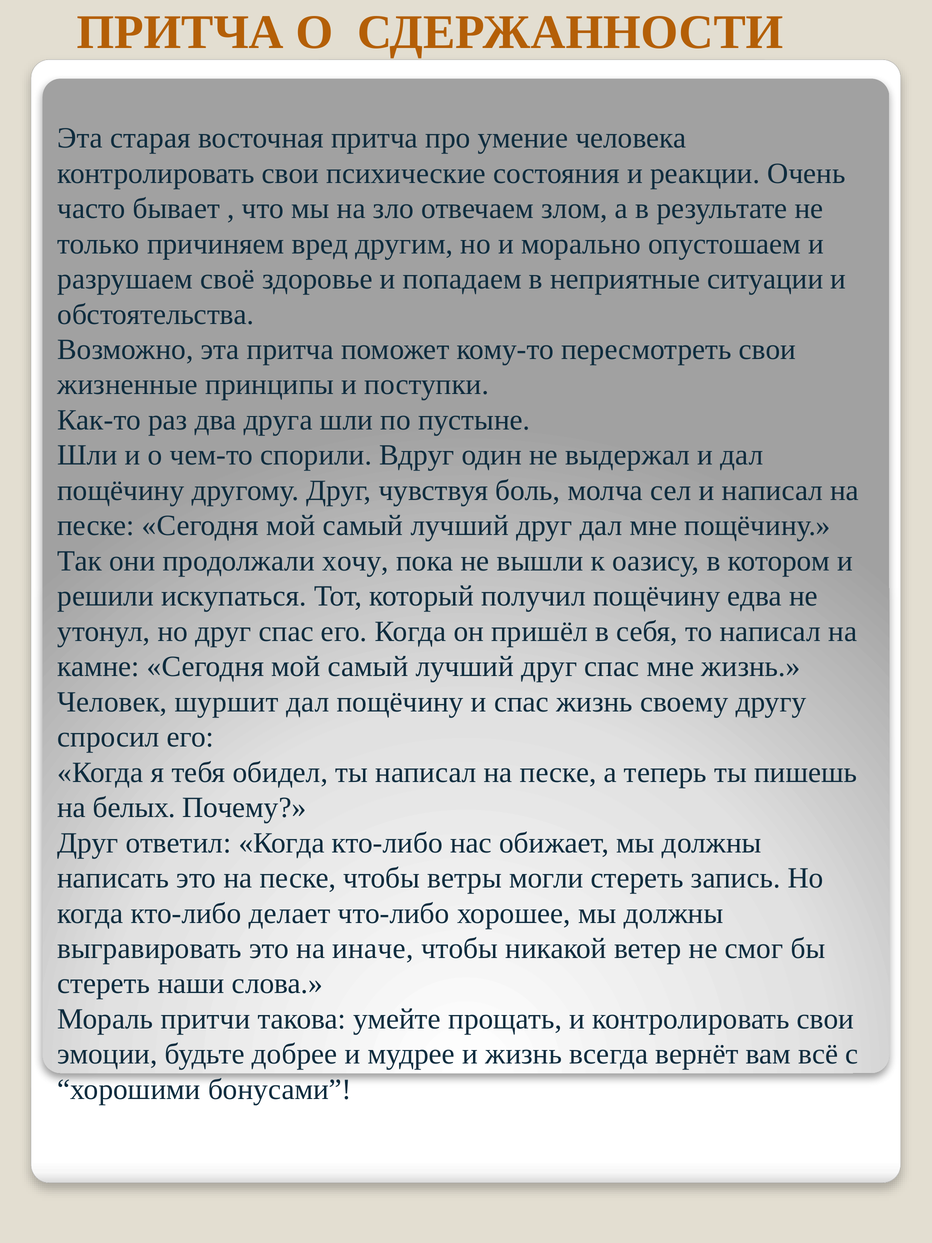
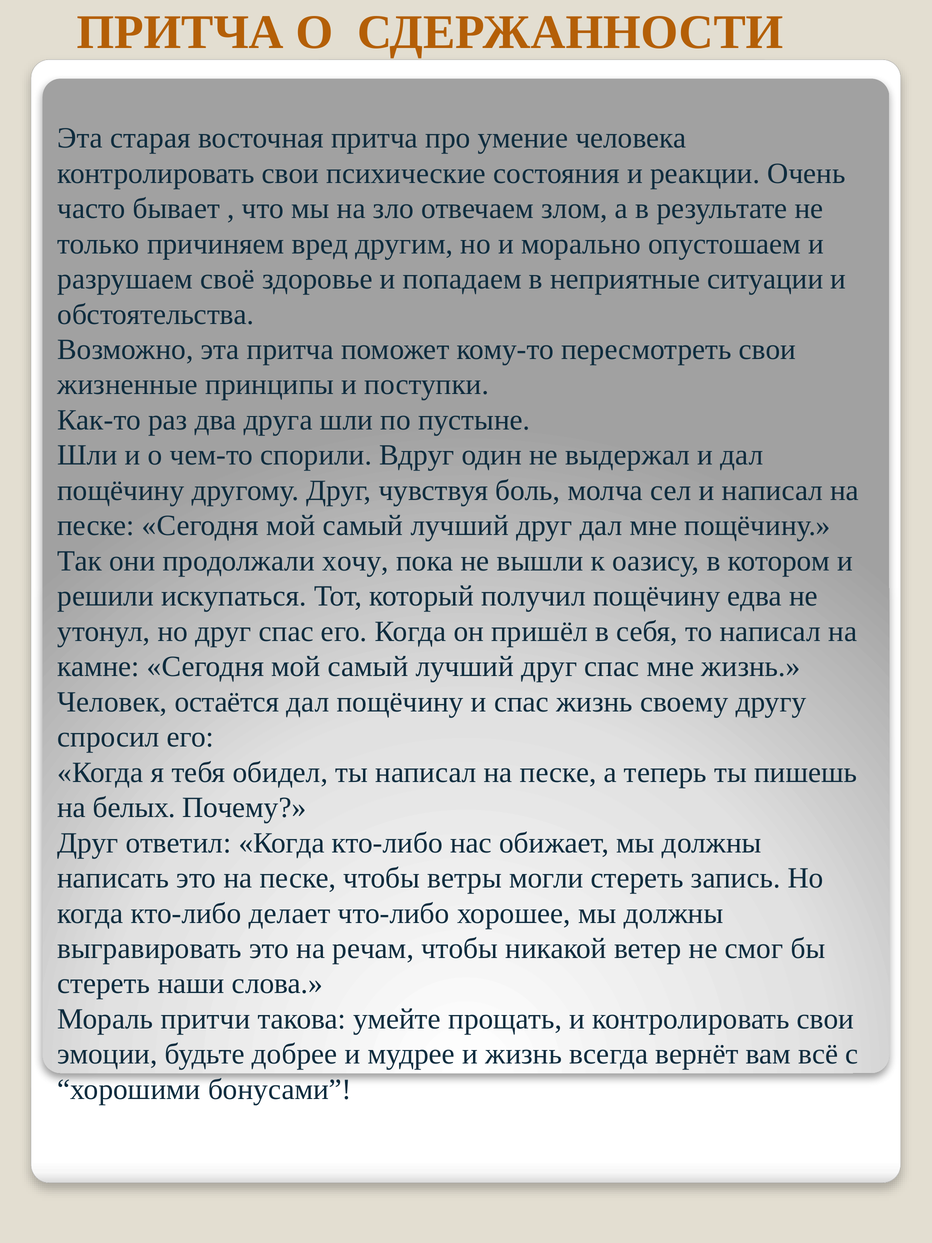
шуршит: шуршит -> остаётся
иначе: иначе -> речам
